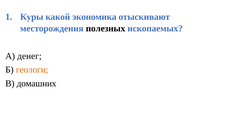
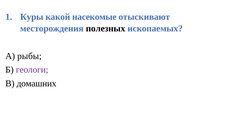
экономика: экономика -> насекомые
денег: денег -> рыбы
геологи colour: orange -> purple
